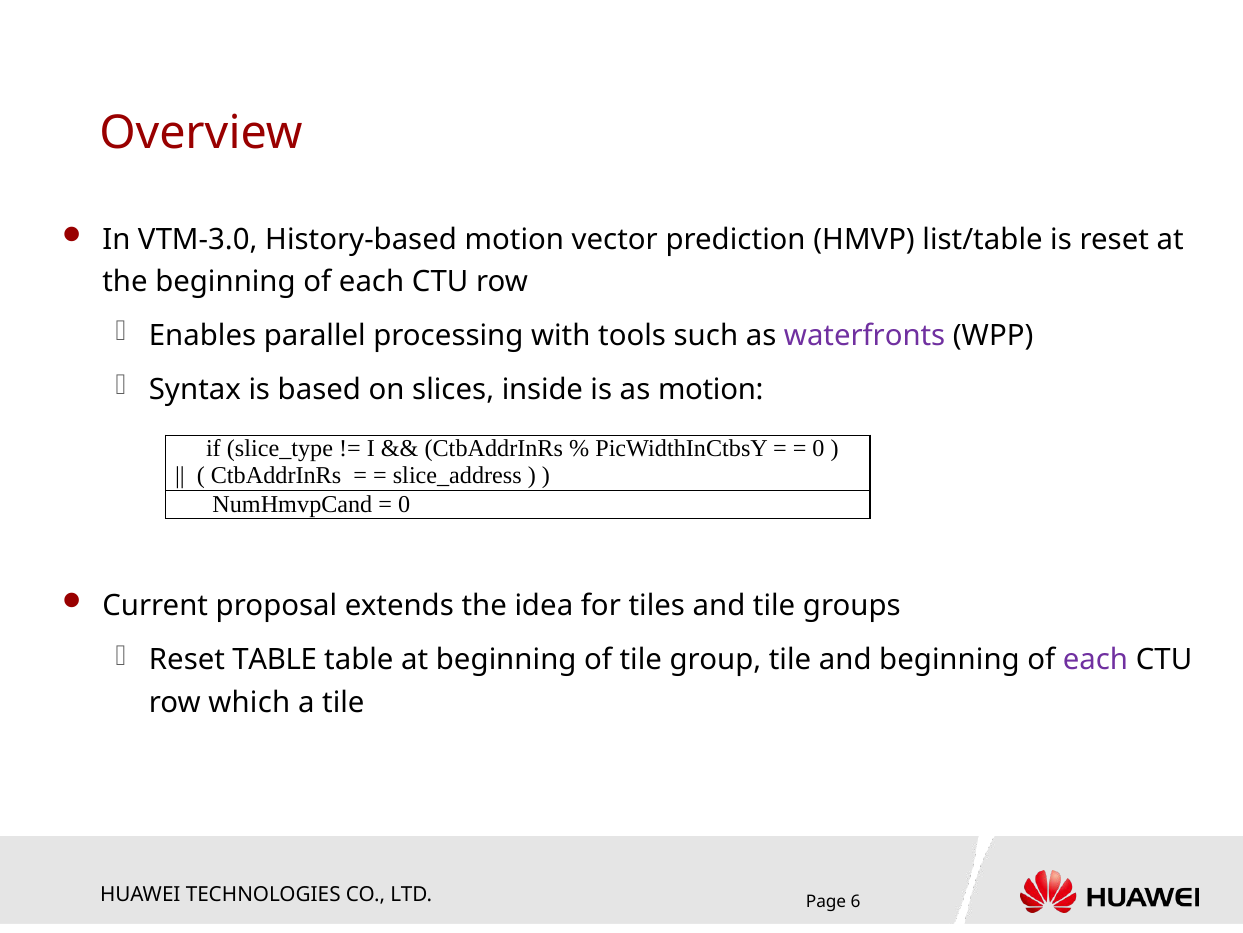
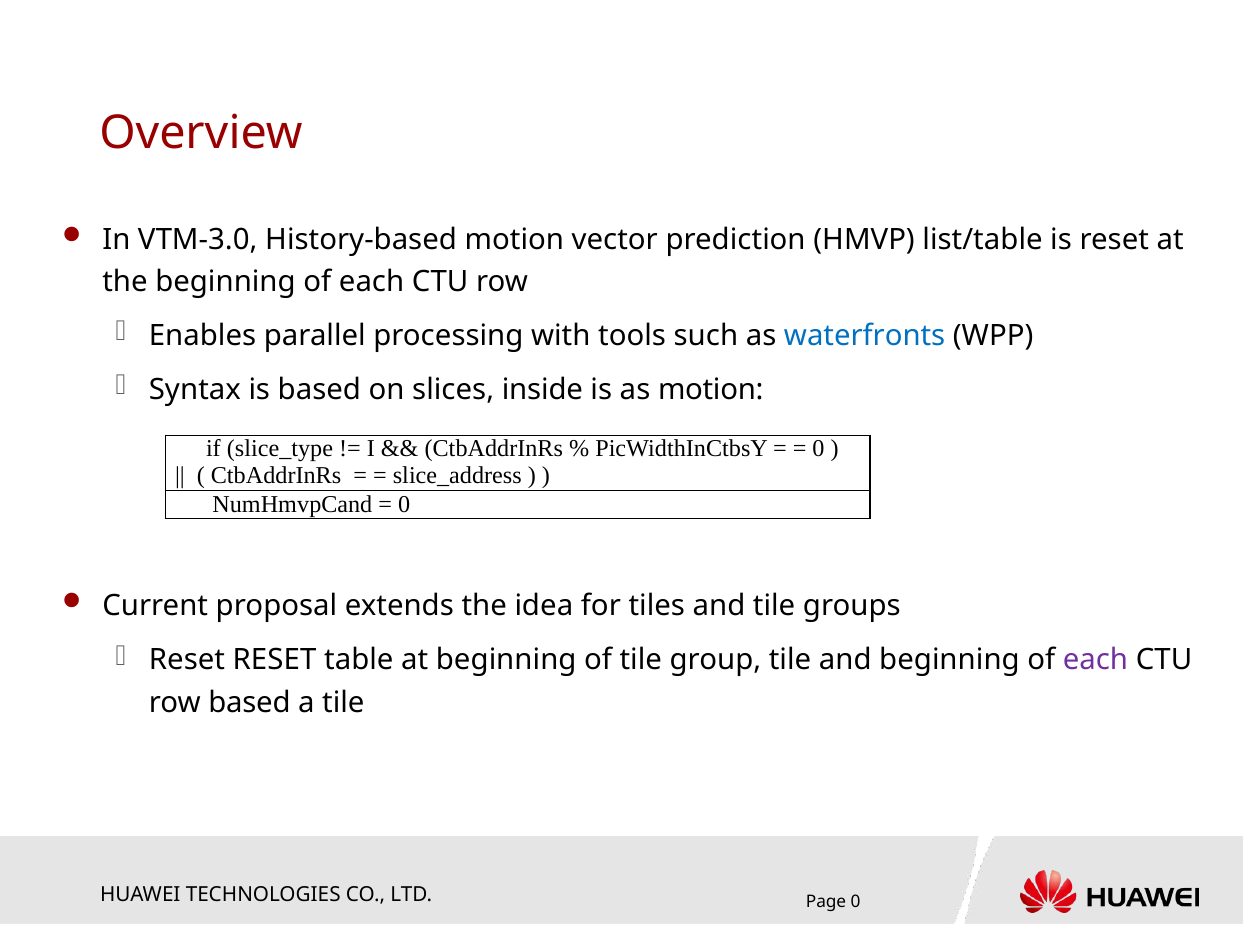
waterfronts colour: purple -> blue
Reset TABLE: TABLE -> RESET
row which: which -> based
Page 6: 6 -> 0
